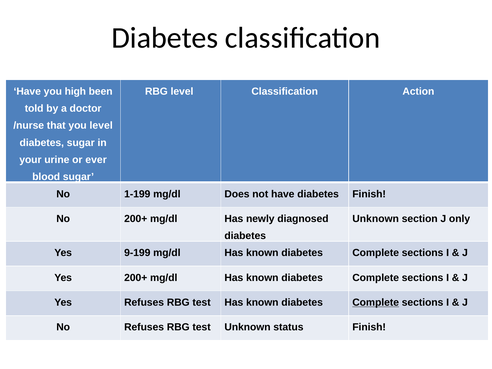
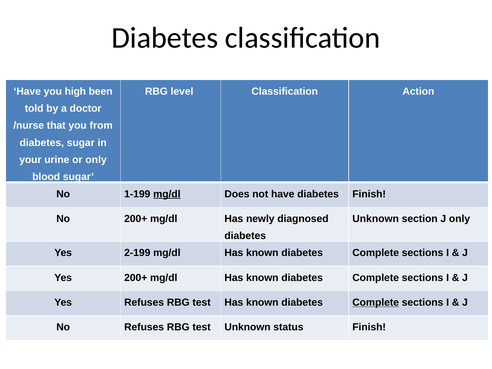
you level: level -> from
or ever: ever -> only
mg/dl at (167, 194) underline: none -> present
9-199: 9-199 -> 2-199
